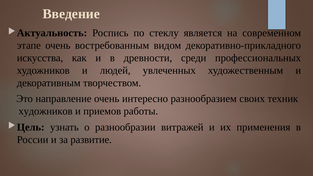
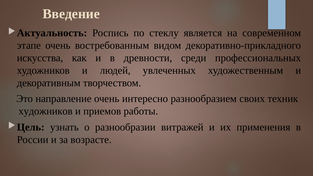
развитие: развитие -> возрасте
